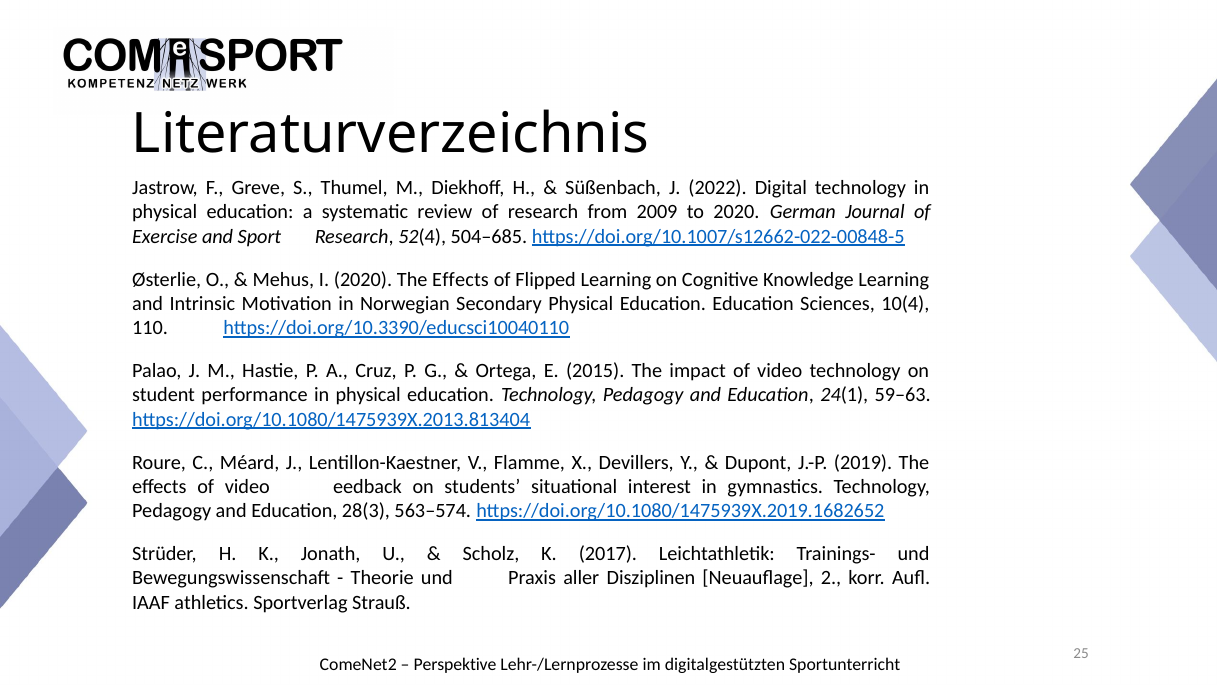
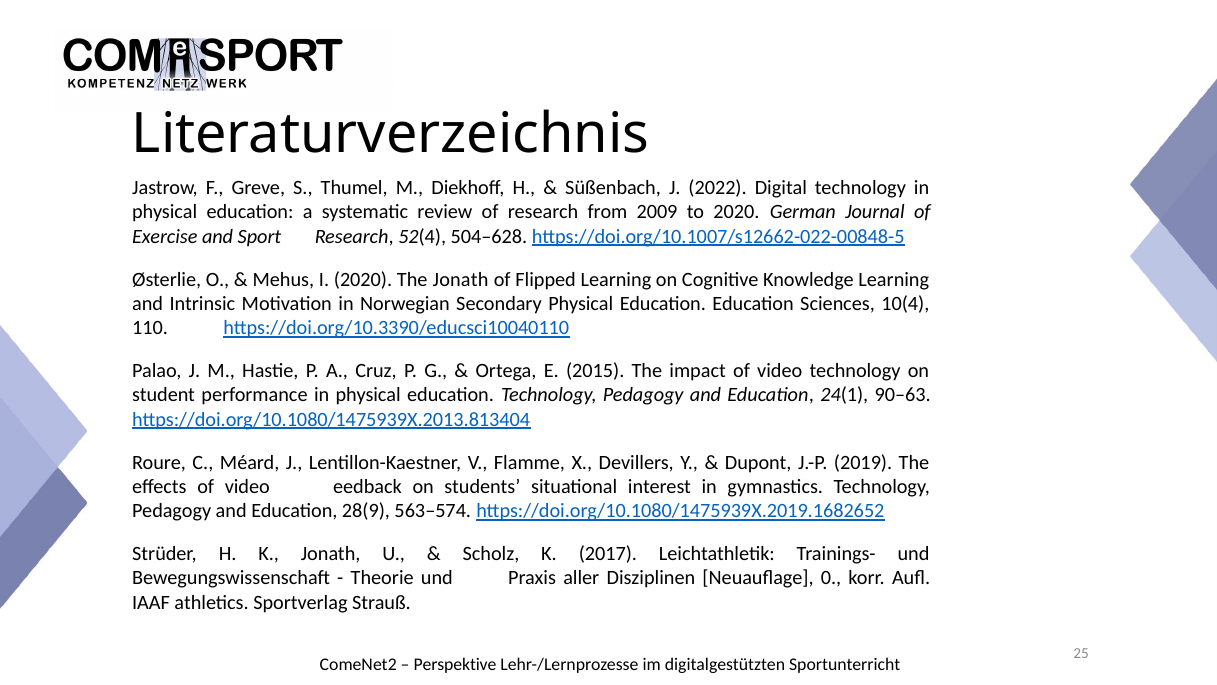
504–685: 504–685 -> 504–628
2020 The Effects: Effects -> Jonath
59–63: 59–63 -> 90–63
28(3: 28(3 -> 28(9
2: 2 -> 0
